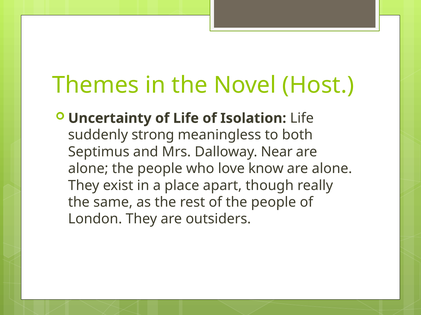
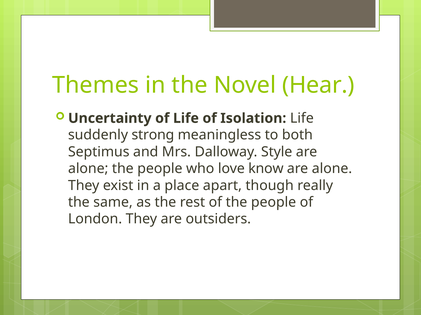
Host: Host -> Hear
Near: Near -> Style
